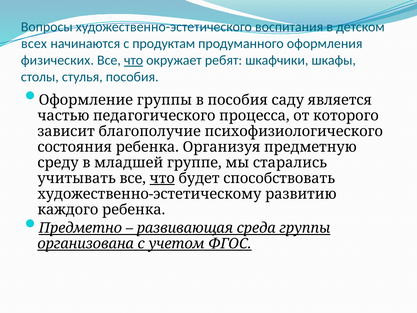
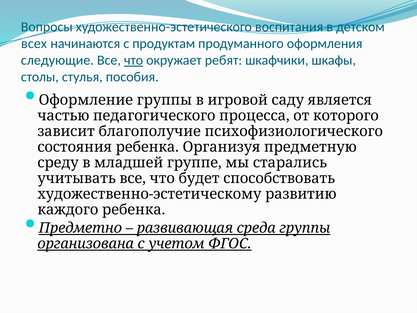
физических: физических -> следующие
в пособия: пособия -> игровой
что at (162, 178) underline: present -> none
